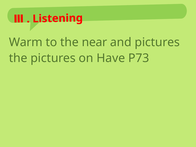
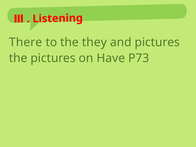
Warm: Warm -> There
near: near -> they
